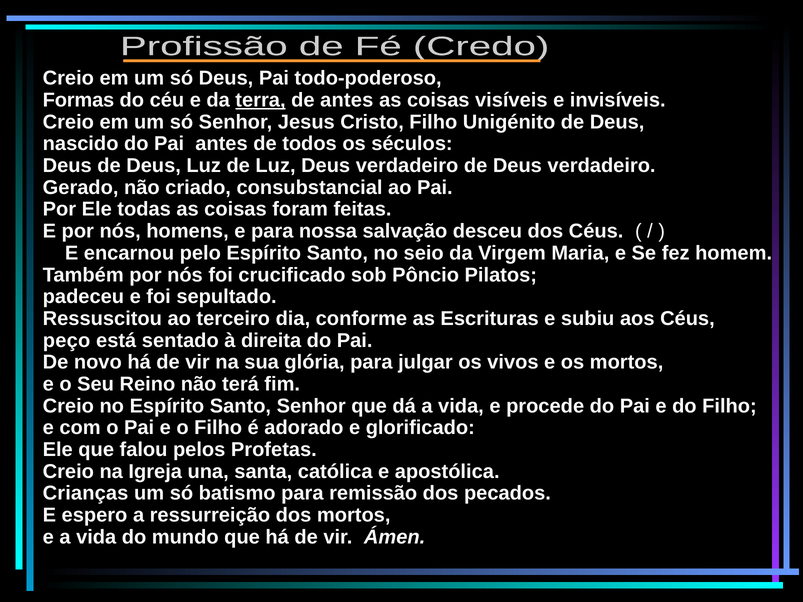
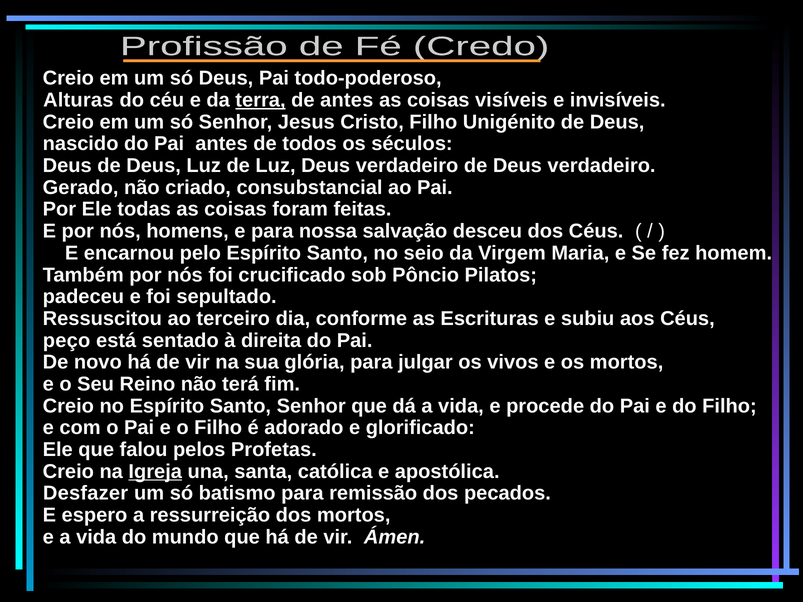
Formas: Formas -> Alturas
Igreja underline: none -> present
Crianças: Crianças -> Desfazer
